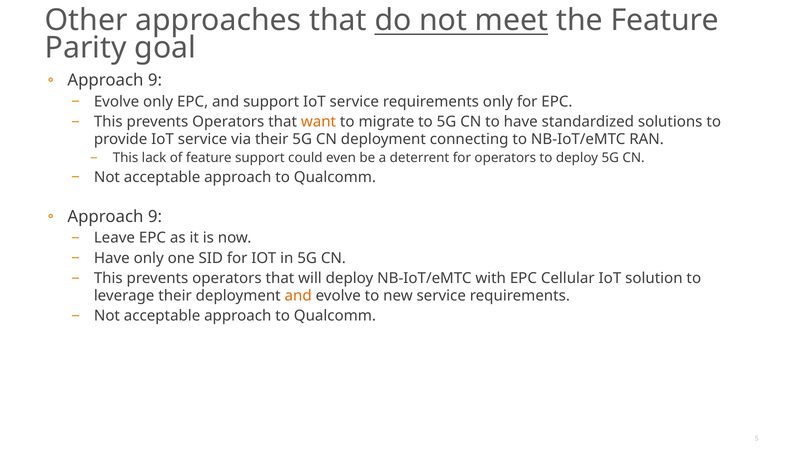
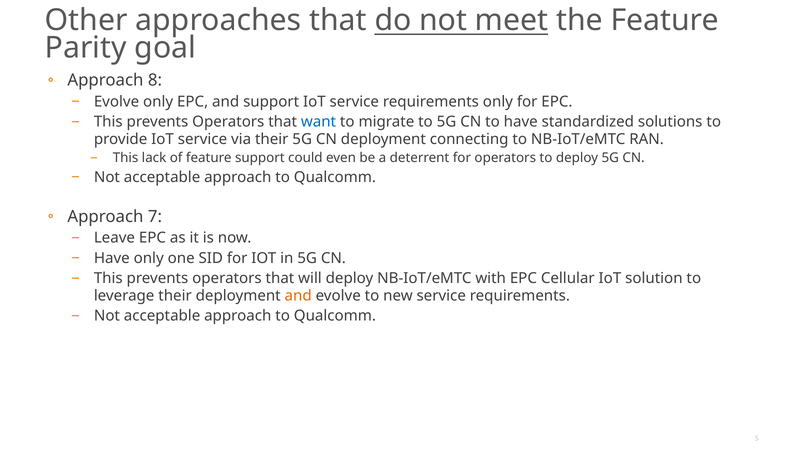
9 at (155, 81): 9 -> 8
want colour: orange -> blue
9 at (155, 217): 9 -> 7
